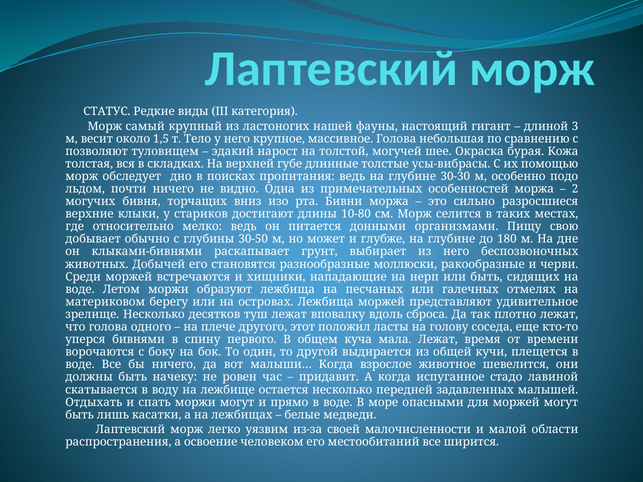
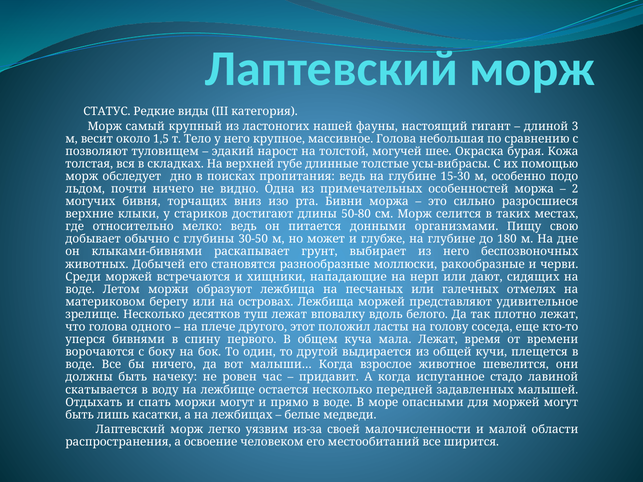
30-30: 30-30 -> 15-30
10-80: 10-80 -> 50-80
или быть: быть -> дают
сброса: сброса -> белого
